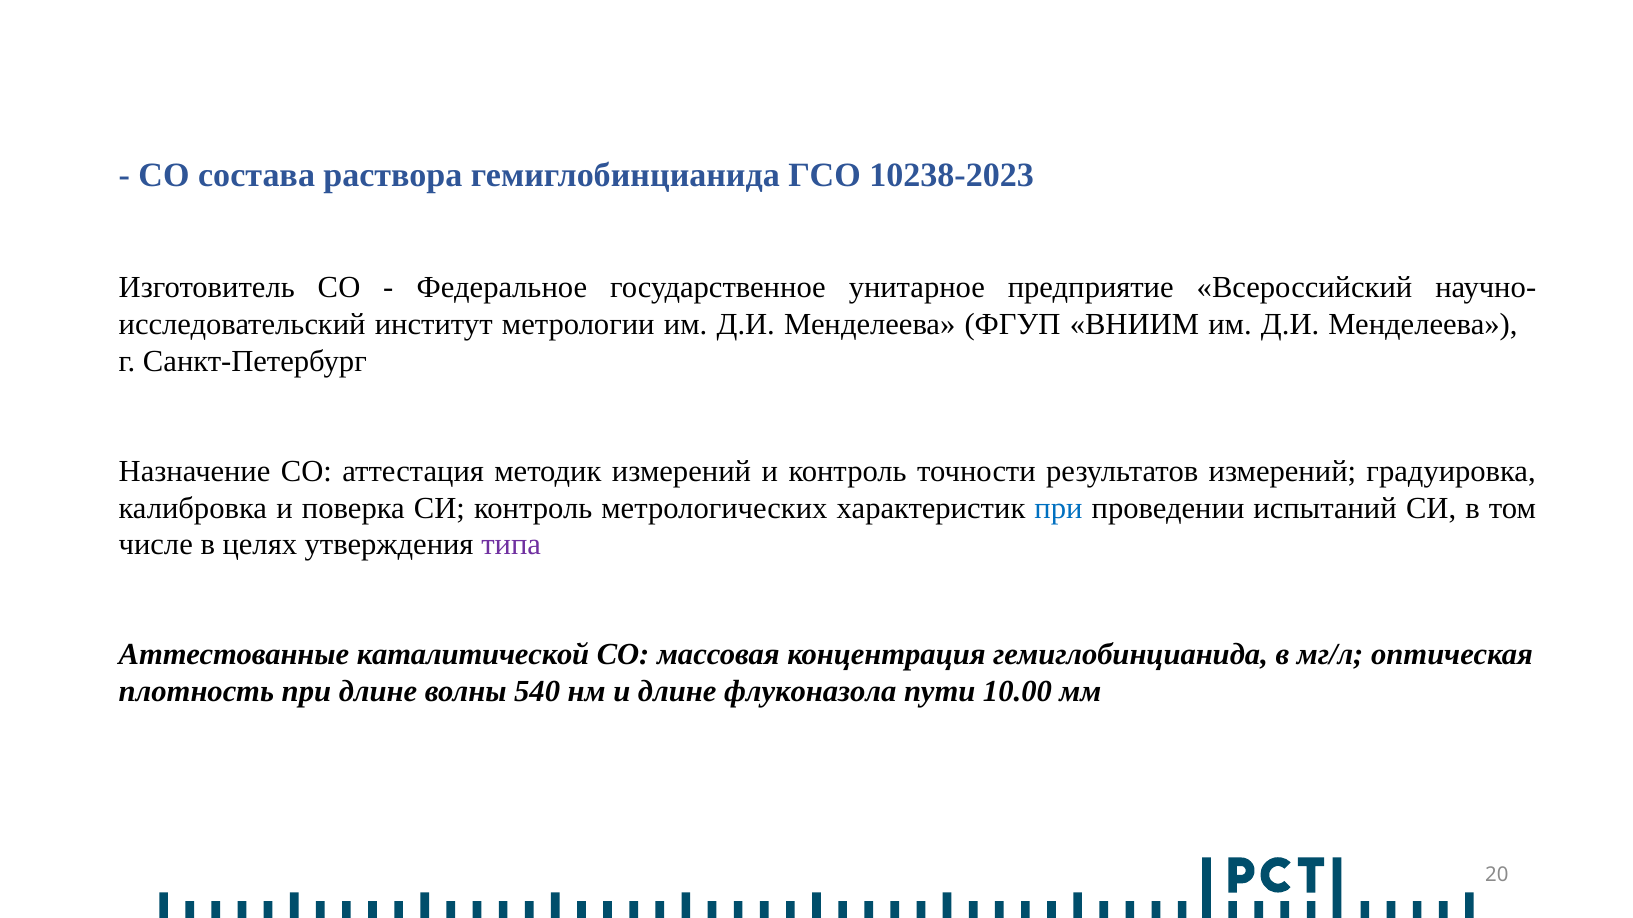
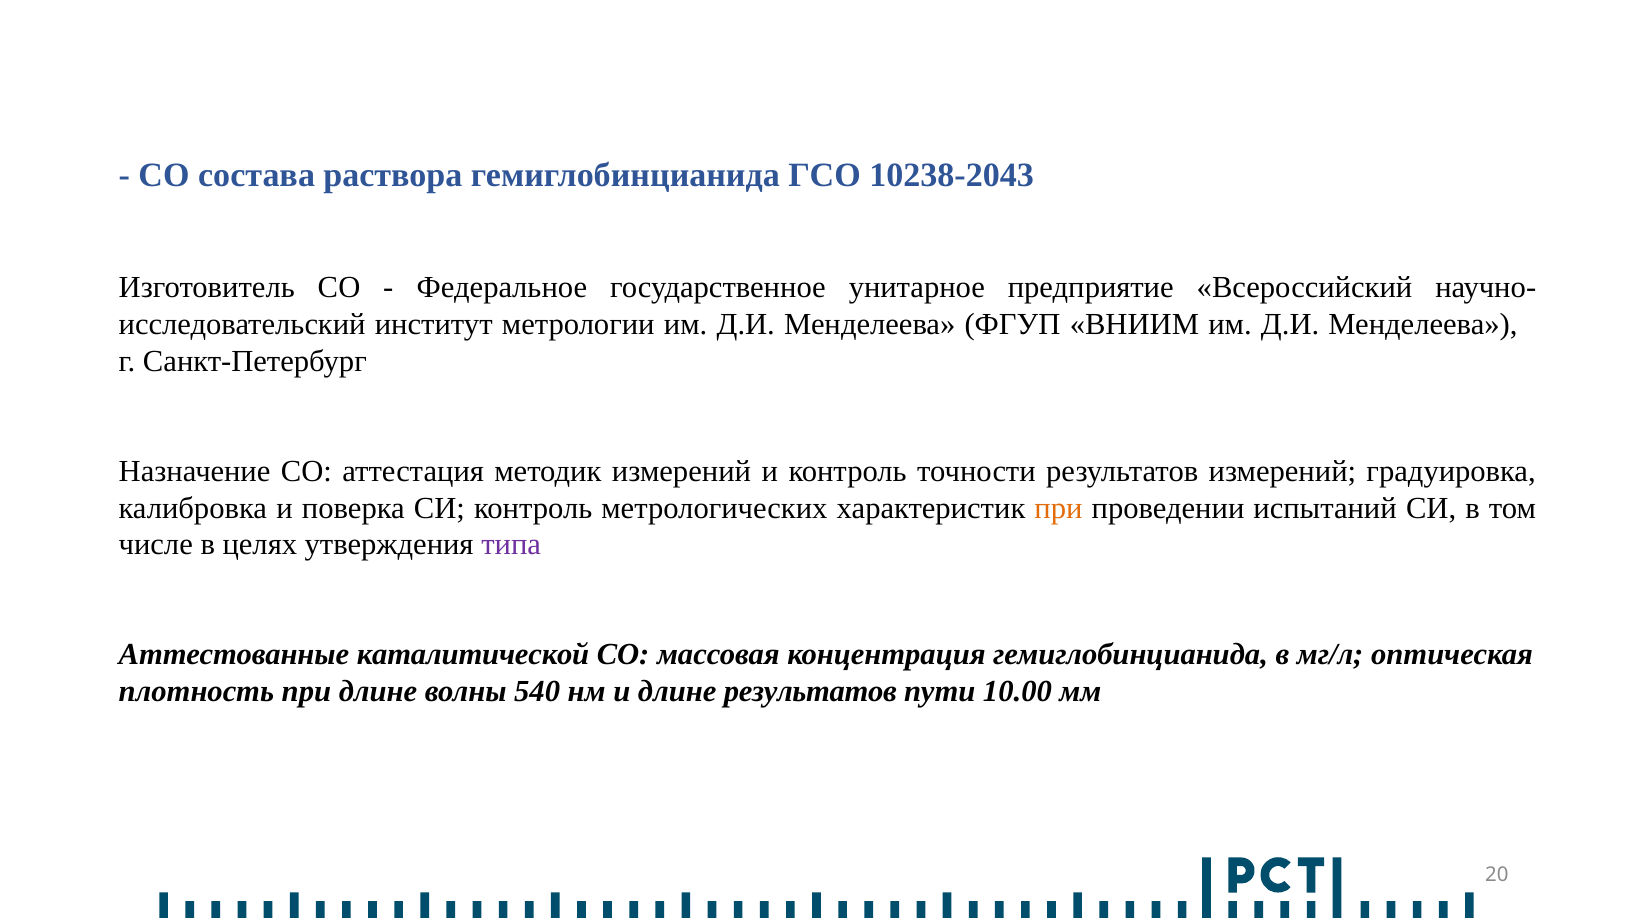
10238-2023: 10238-2023 -> 10238-2043
при at (1058, 508) colour: blue -> orange
длине флуконазола: флуконазола -> результатов
